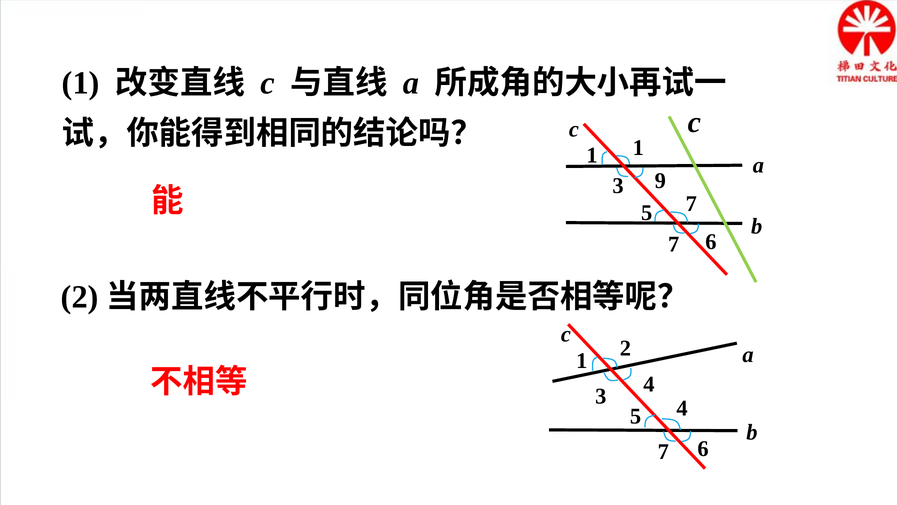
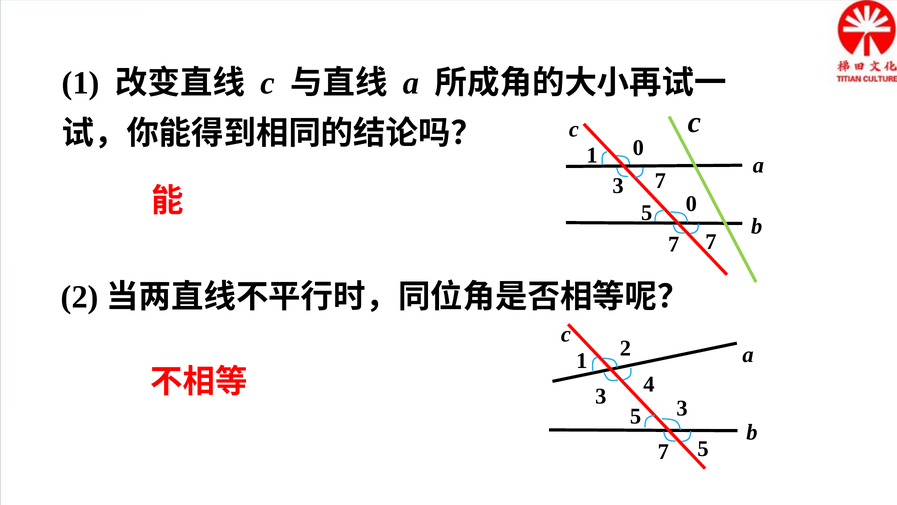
1 1: 1 -> 0
9 at (660, 181): 9 -> 7
5 7: 7 -> 0
6 at (711, 242): 6 -> 7
5 4: 4 -> 3
6 at (703, 449): 6 -> 5
